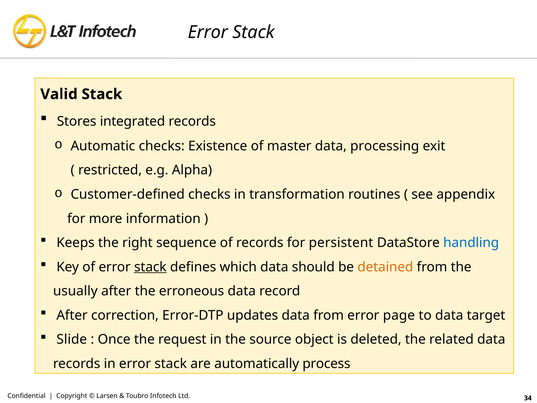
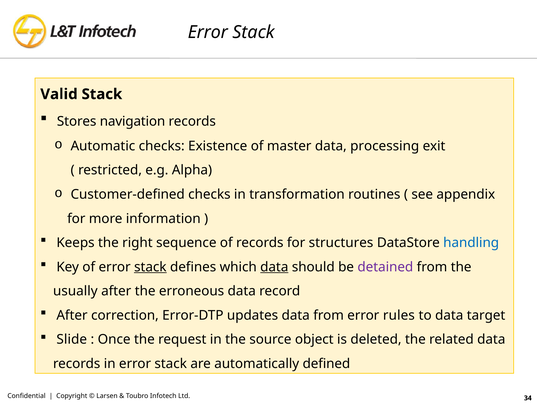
integrated: integrated -> navigation
persistent: persistent -> structures
data at (274, 267) underline: none -> present
detained colour: orange -> purple
page: page -> rules
process: process -> defined
